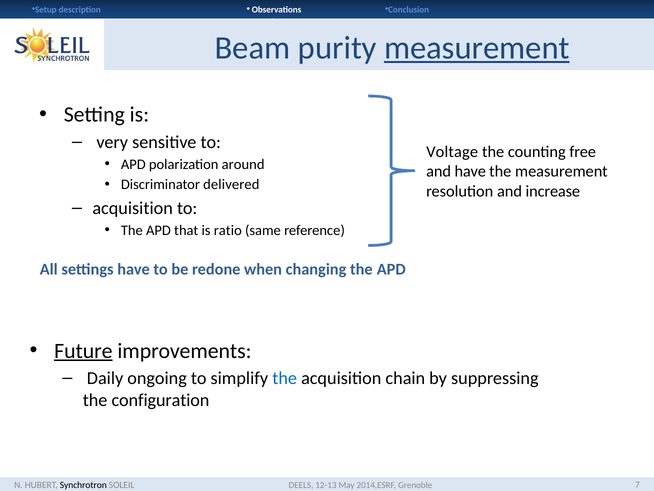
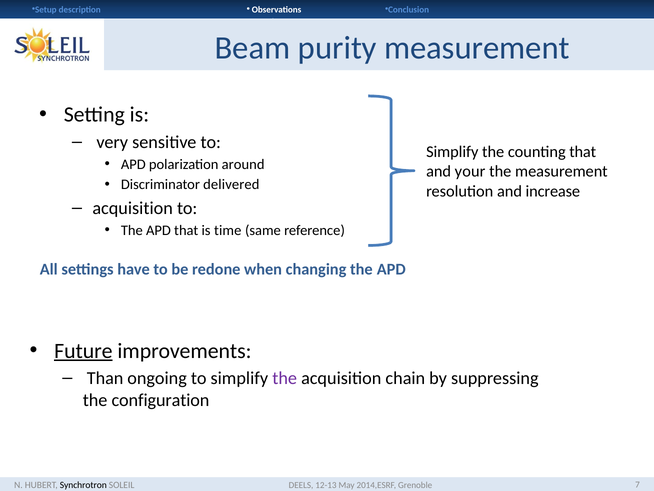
measurement at (477, 48) underline: present -> none
Voltage at (452, 152): Voltage -> Simplify
counting free: free -> that
and have: have -> your
ratio: ratio -> time
Daily: Daily -> Than
the at (285, 378) colour: blue -> purple
